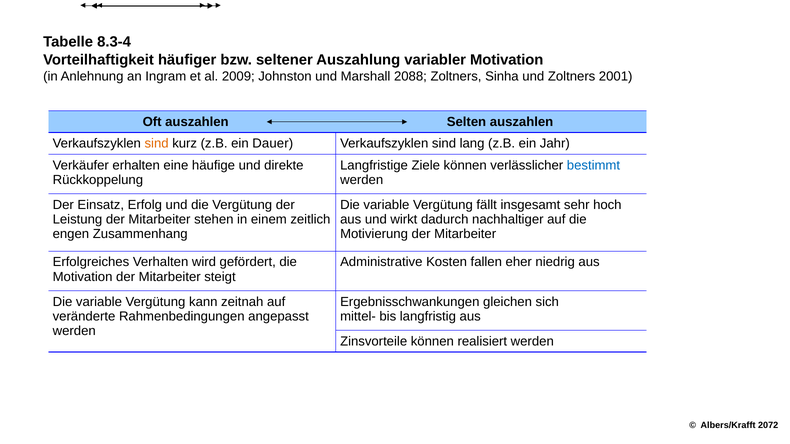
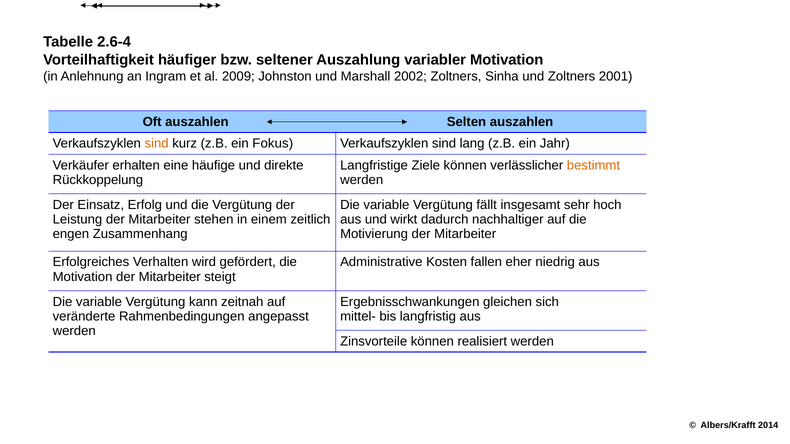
8.3-4: 8.3-4 -> 2.6-4
2088: 2088 -> 2002
Dauer: Dauer -> Fokus
bestimmt colour: blue -> orange
2072: 2072 -> 2014
